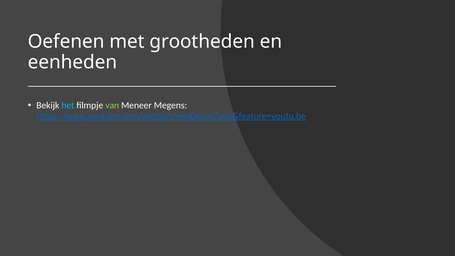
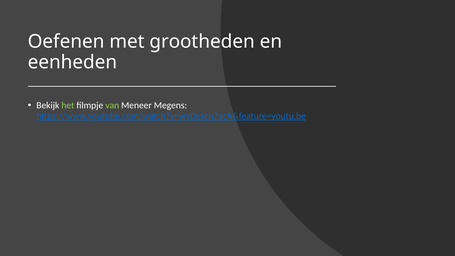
het colour: light blue -> light green
